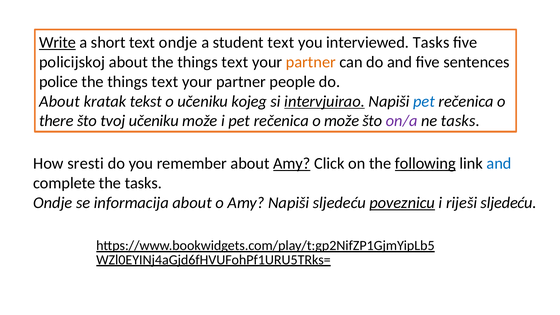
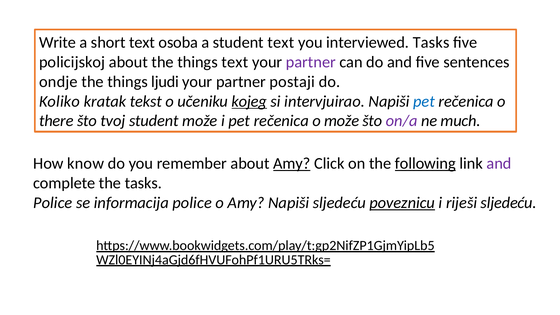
Write underline: present -> none
text ondje: ondje -> osoba
partner at (311, 62) colour: orange -> purple
police: police -> ondje
text at (165, 82): text -> ljudi
people: people -> postaji
About at (59, 101): About -> Koliko
kojeg underline: none -> present
intervjuirao underline: present -> none
tvoj učeniku: učeniku -> student
ne tasks: tasks -> much
sresti: sresti -> know
and at (499, 164) colour: blue -> purple
Ondje at (53, 203): Ondje -> Police
informacija about: about -> police
